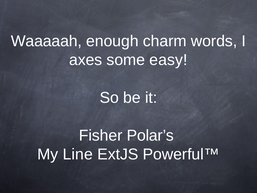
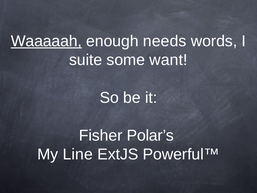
Waaaaah underline: none -> present
charm: charm -> needs
axes: axes -> suite
easy: easy -> want
